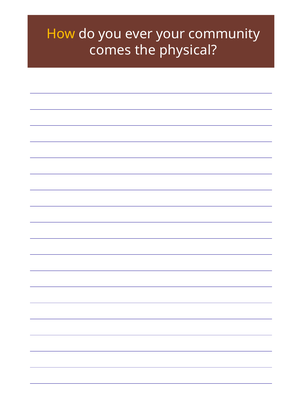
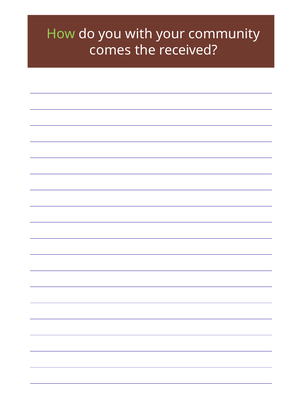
How colour: yellow -> light green
ever: ever -> with
physical: physical -> received
